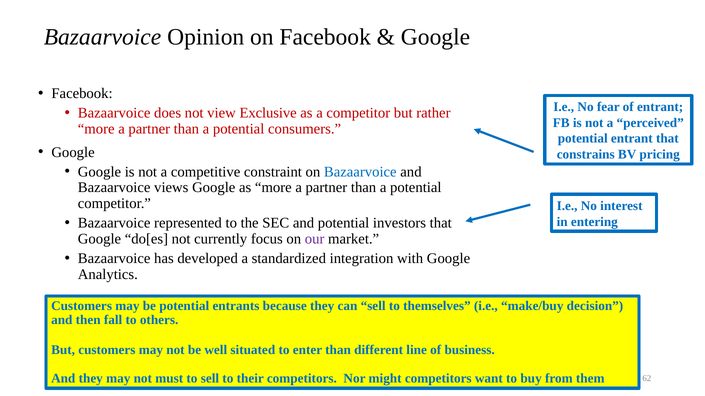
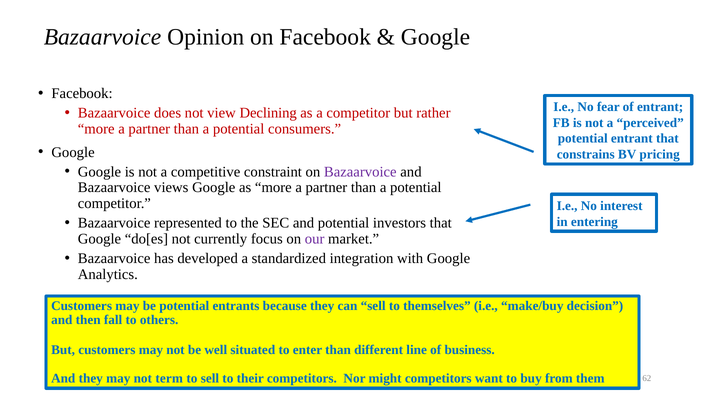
Exclusive: Exclusive -> Declining
Bazaarvoice at (360, 172) colour: blue -> purple
must: must -> term
